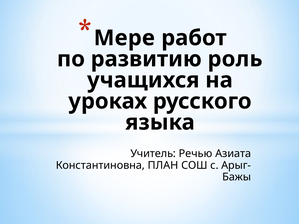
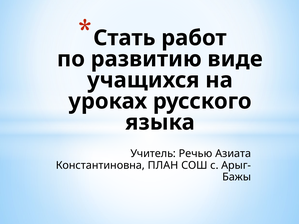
Мере: Мере -> Стать
роль: роль -> виде
